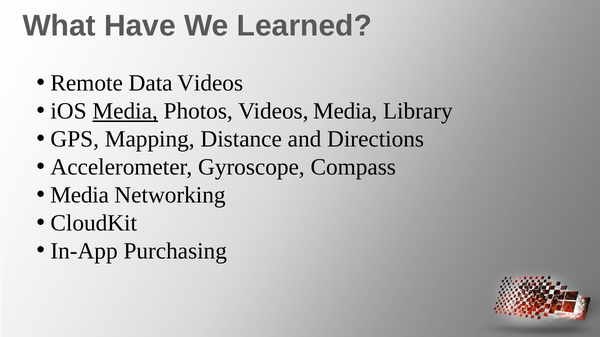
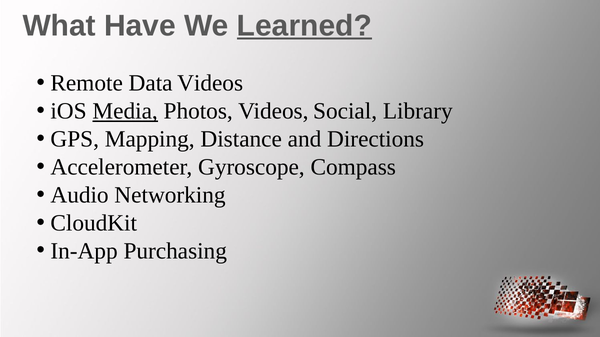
Learned underline: none -> present
Videos Media: Media -> Social
Media at (80, 195): Media -> Audio
